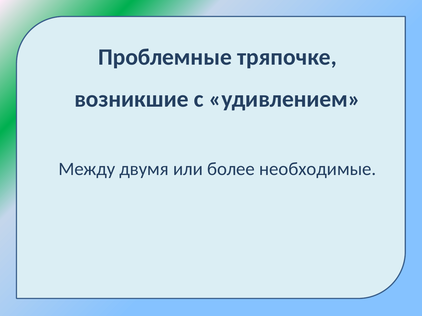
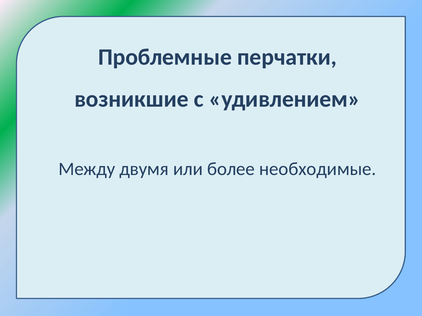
тряпочке: тряпочке -> перчатки
